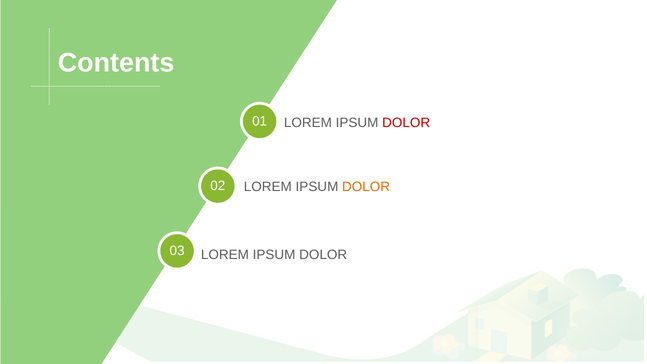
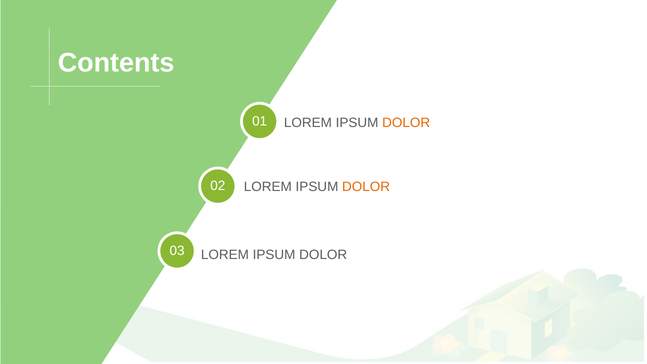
DOLOR at (406, 123) colour: red -> orange
